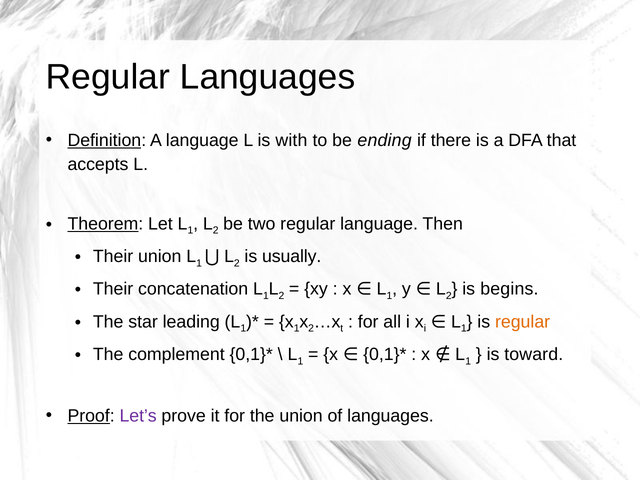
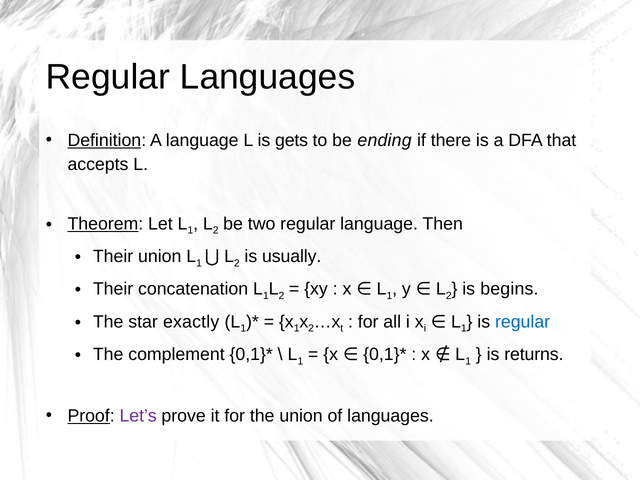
with: with -> gets
regular at (523, 322) colour: orange -> blue
leading: leading -> exactly
toward: toward -> returns
